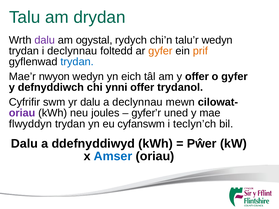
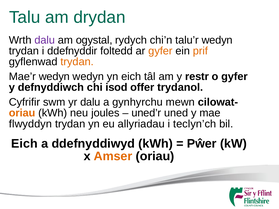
i declynnau: declynnau -> ddefnyddir
trydan at (77, 62) colour: blue -> orange
Mae’r nwyon: nwyon -> wedyn
y offer: offer -> restr
ynni: ynni -> isod
a declynnau: declynnau -> gynhyrchu
oriau at (22, 113) colour: purple -> orange
gyfer’r: gyfer’r -> uned’r
cyfanswm: cyfanswm -> allyriadau
Dalu at (24, 144): Dalu -> Eich
Amser colour: blue -> orange
